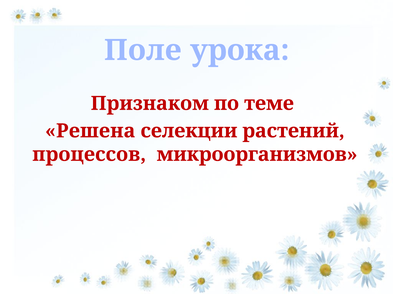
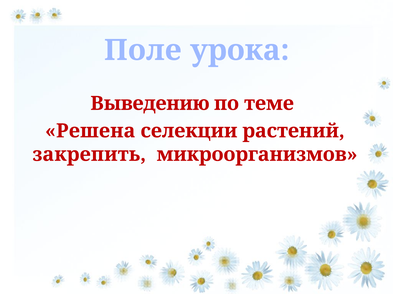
Признаком: Признаком -> Выведению
процессов: процессов -> закрепить
